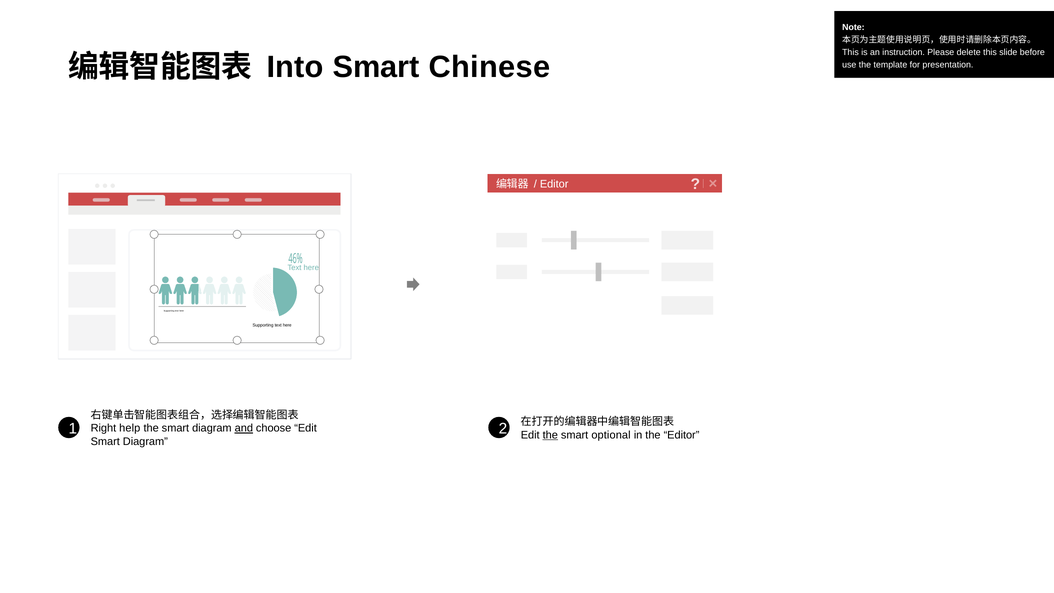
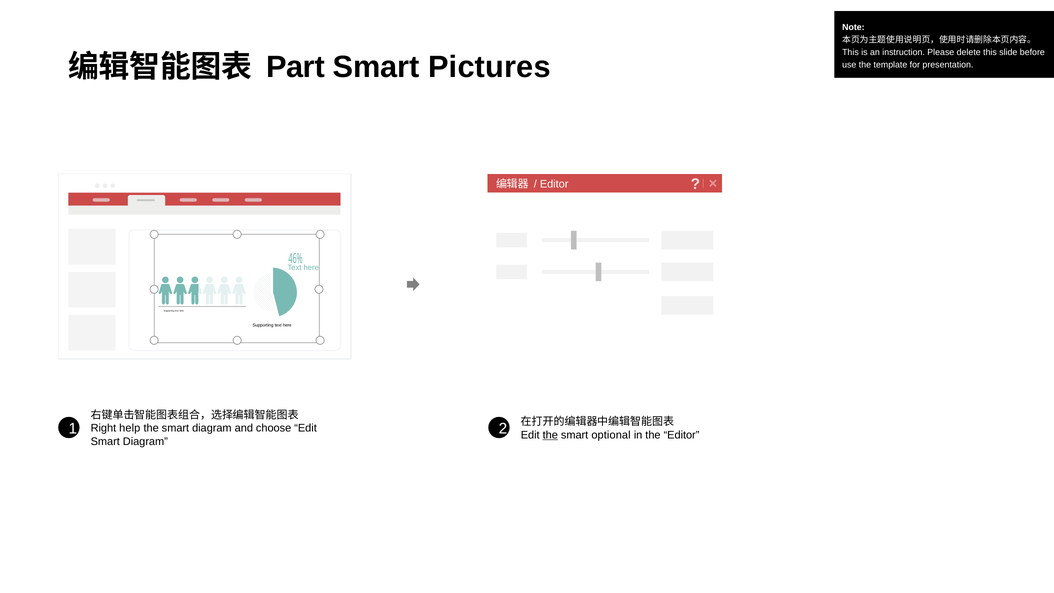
Into: Into -> Part
Chinese: Chinese -> Pictures
and underline: present -> none
